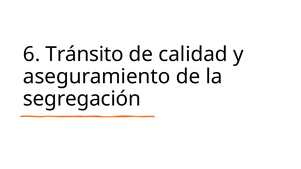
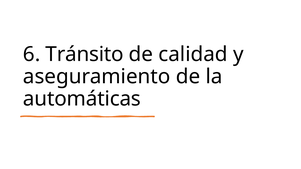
segregación: segregación -> automáticas
